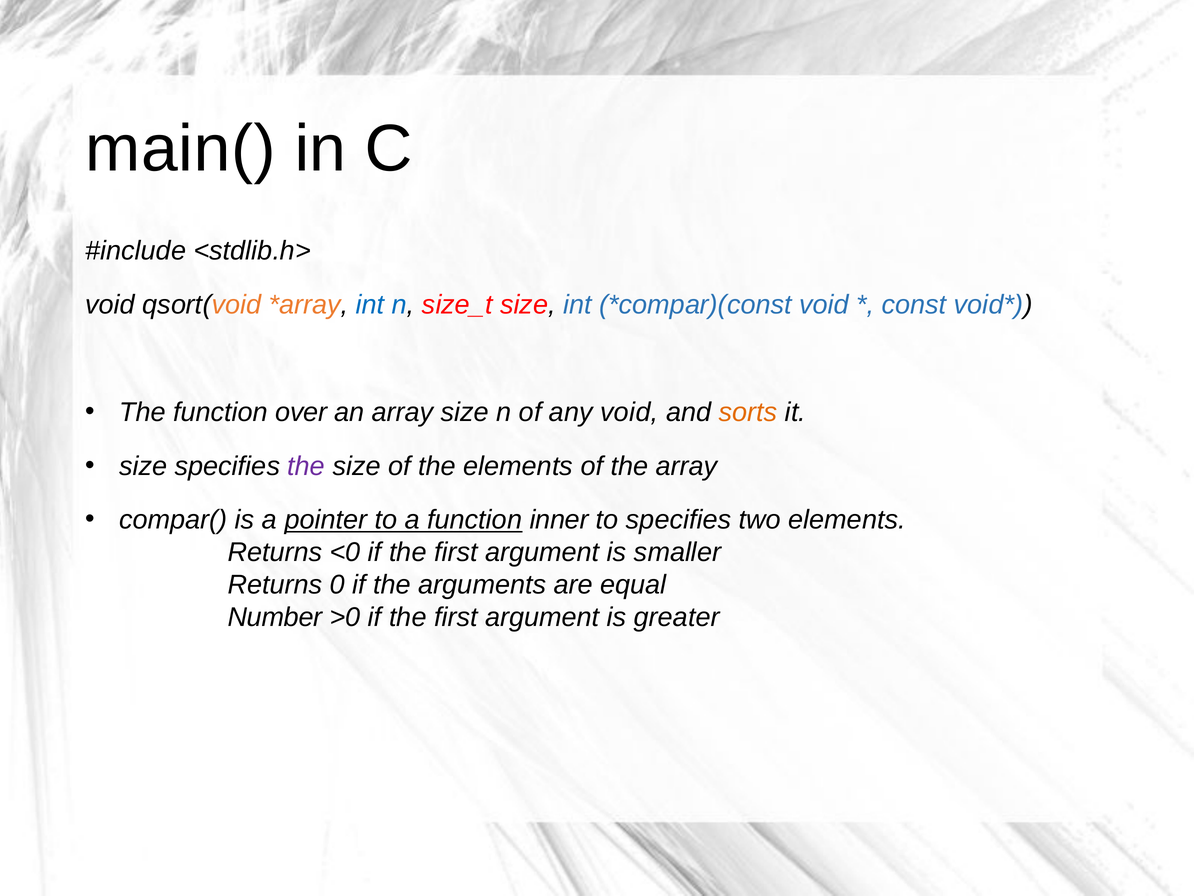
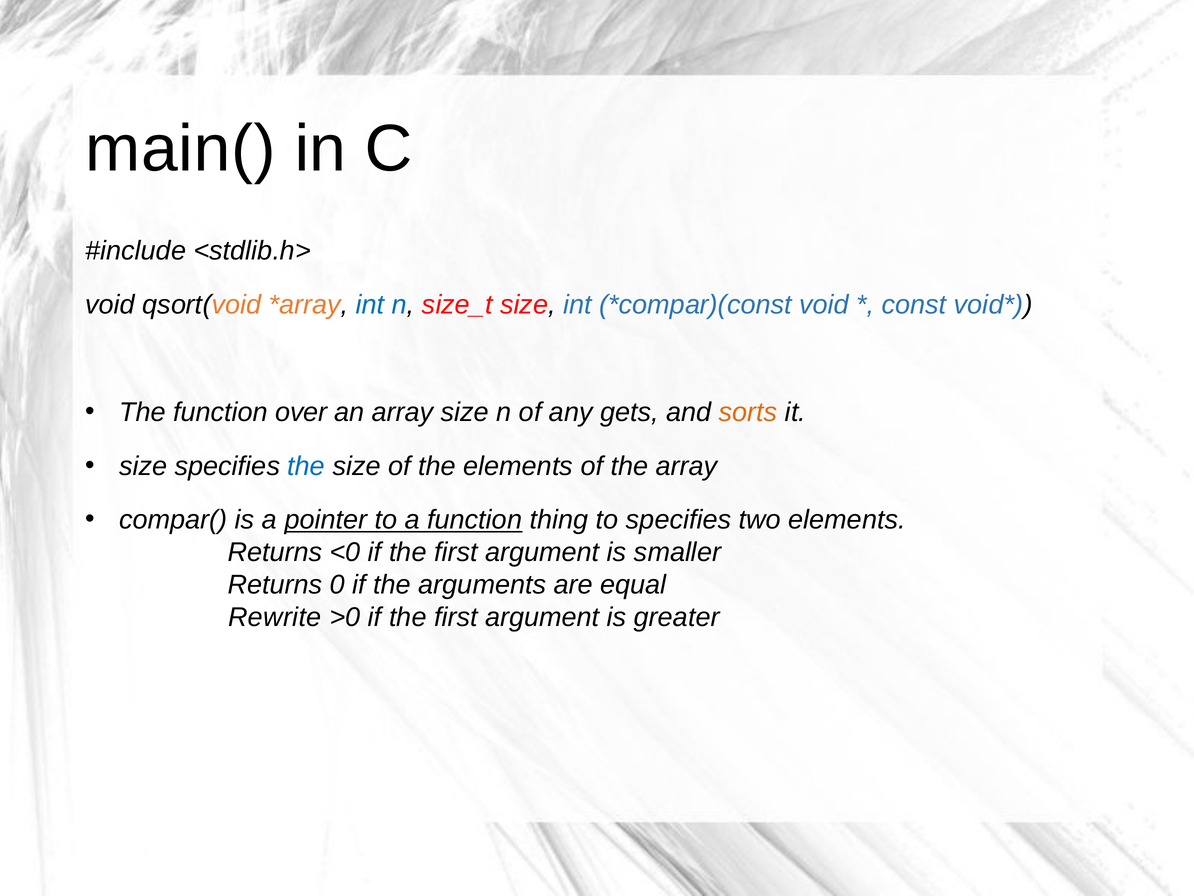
any void: void -> gets
the at (306, 466) colour: purple -> blue
inner: inner -> thing
Number: Number -> Rewrite
